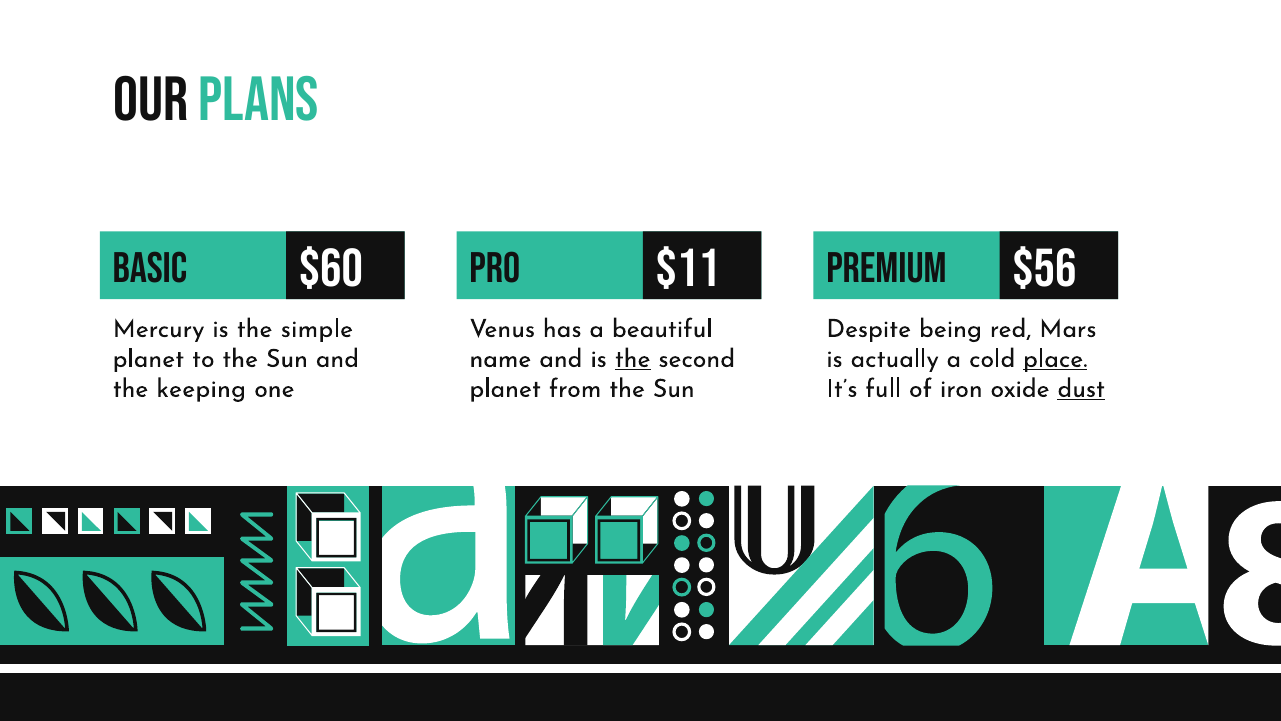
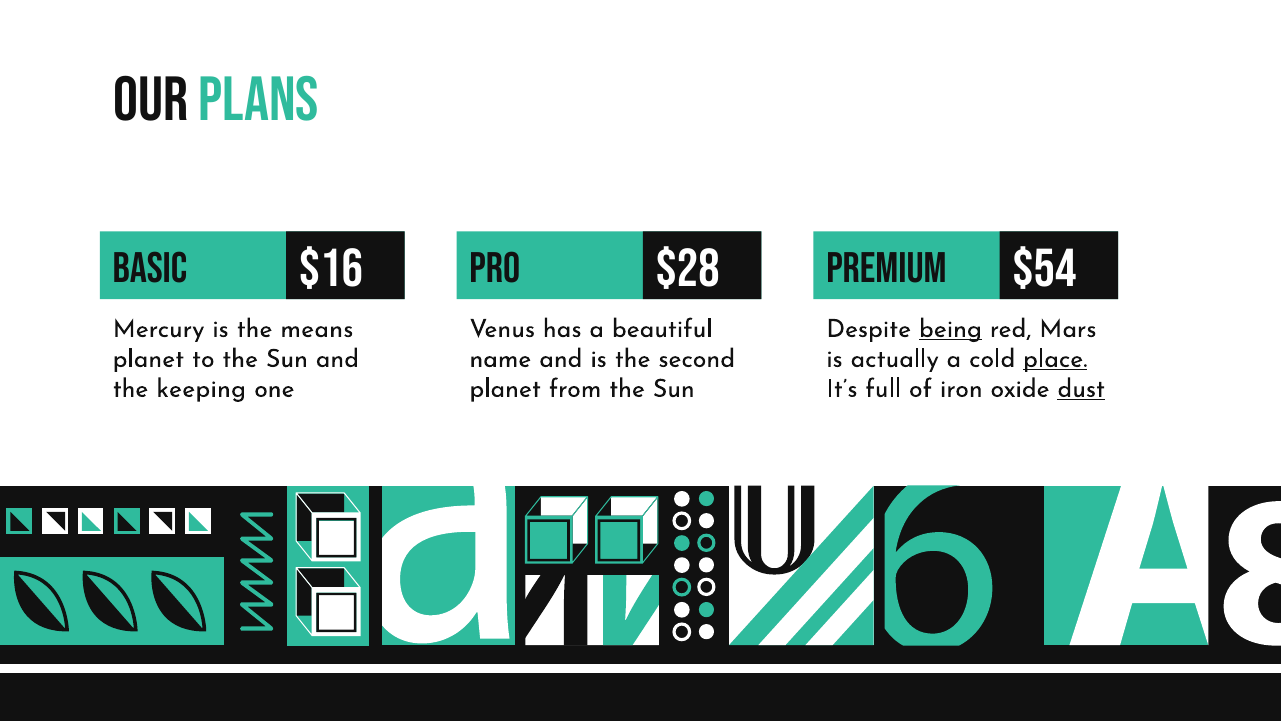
$60: $60 -> $16
$11: $11 -> $28
$56: $56 -> $54
simple: simple -> means
being underline: none -> present
the at (633, 358) underline: present -> none
